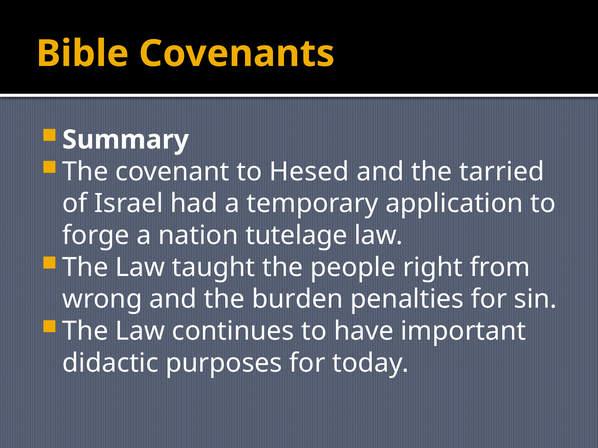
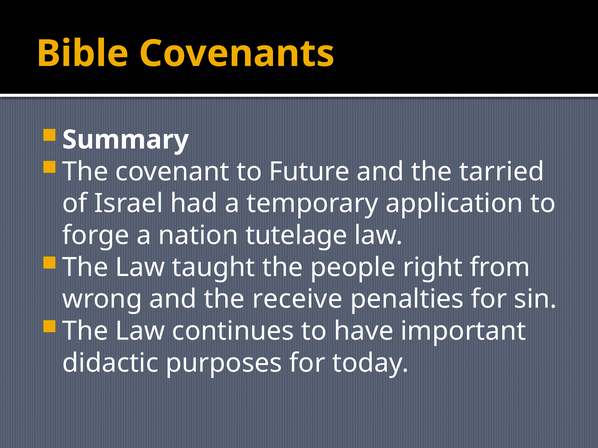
Hesed: Hesed -> Future
burden: burden -> receive
